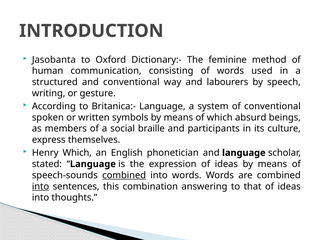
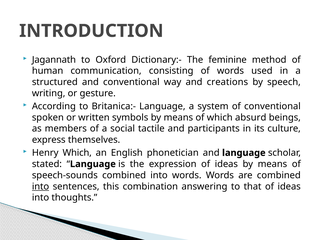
Jasobanta: Jasobanta -> Jagannath
labourers: labourers -> creations
braille: braille -> tactile
combined at (124, 175) underline: present -> none
